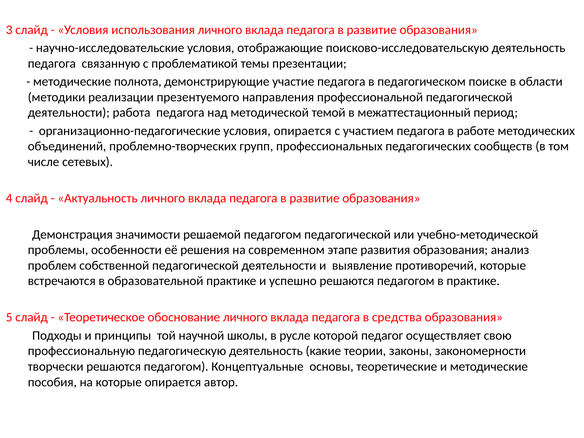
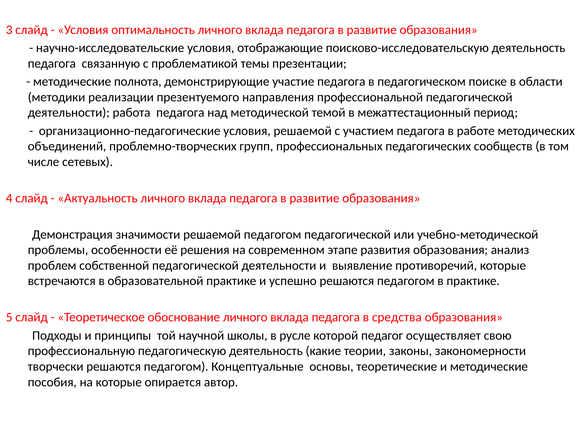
использования: использования -> оптимальность
условия опирается: опирается -> решаемой
